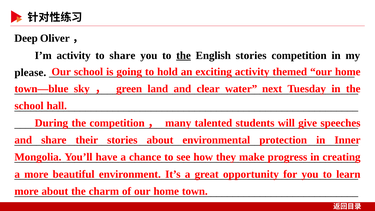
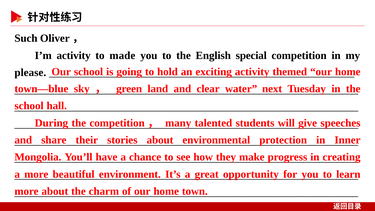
Deep: Deep -> Such
to share: share -> made
the at (184, 55) underline: present -> none
English stories: stories -> special
